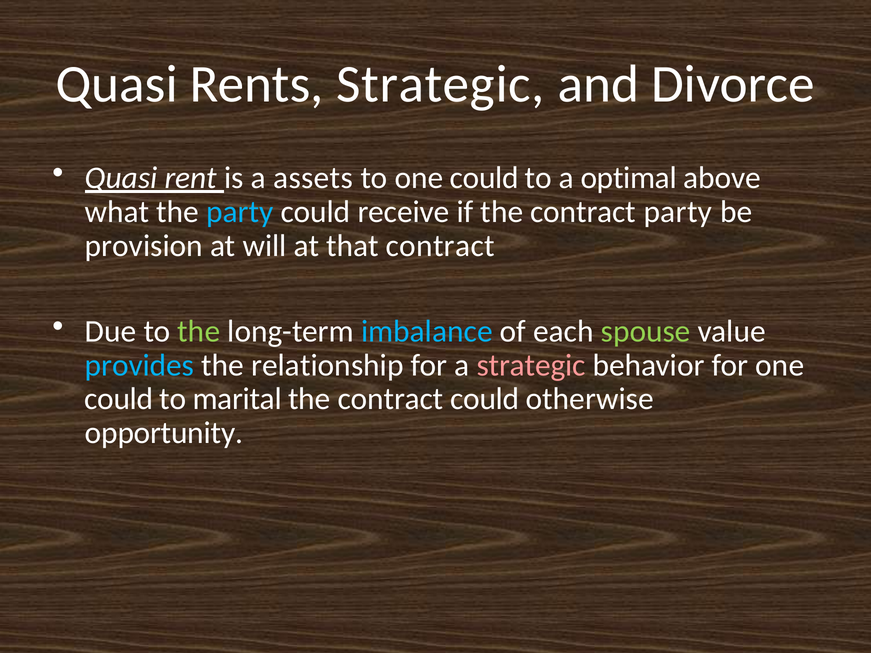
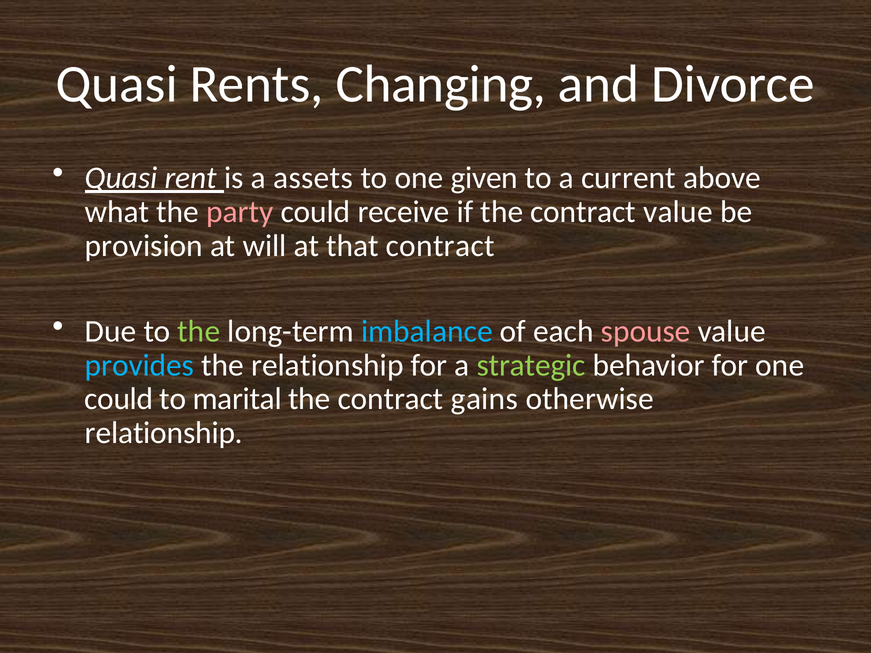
Rents Strategic: Strategic -> Changing
to one could: could -> given
optimal: optimal -> current
party at (240, 212) colour: light blue -> pink
contract party: party -> value
spouse colour: light green -> pink
strategic at (531, 365) colour: pink -> light green
contract could: could -> gains
opportunity at (164, 433): opportunity -> relationship
